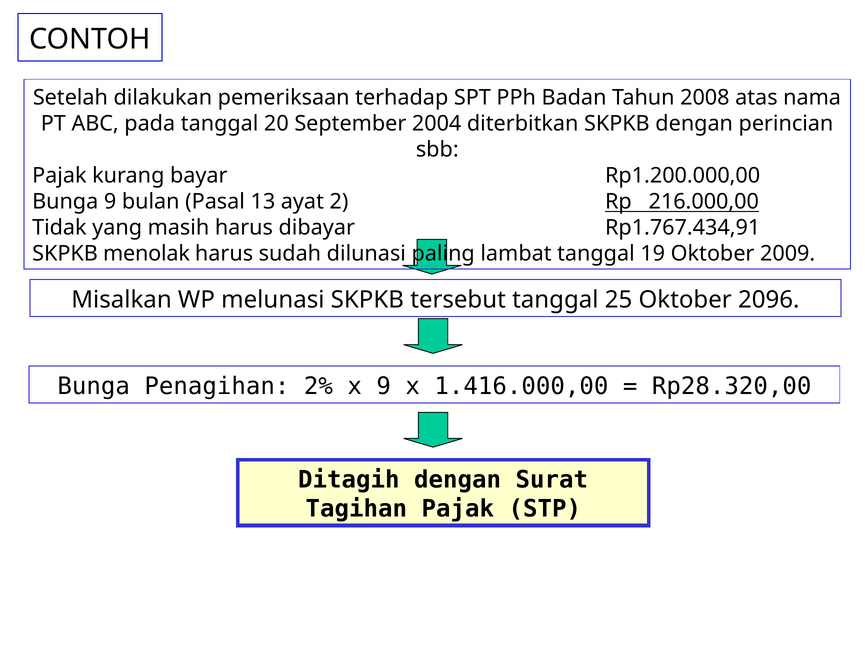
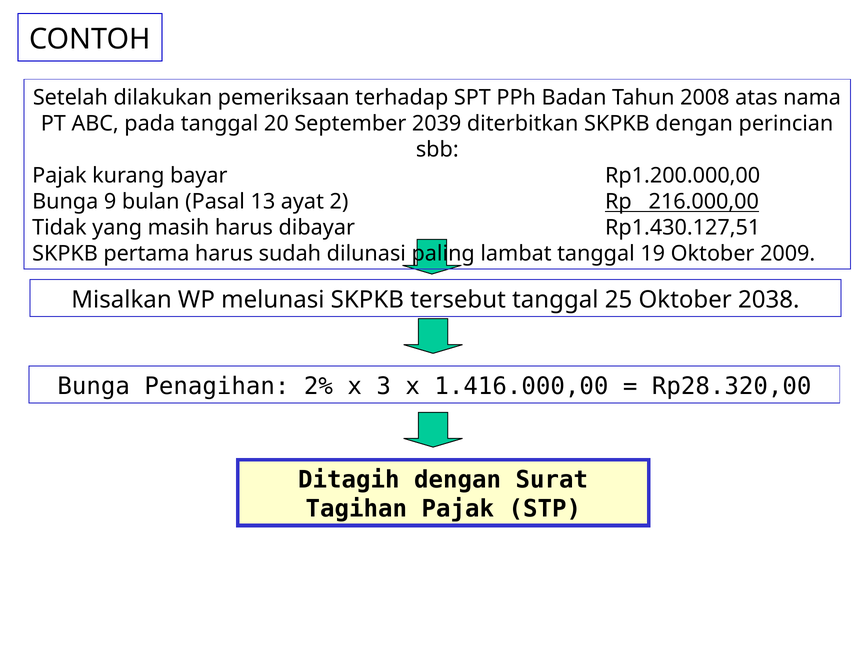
2004: 2004 -> 2039
Rp1.767.434,91: Rp1.767.434,91 -> Rp1.430.127,51
menolak: menolak -> pertama
2096: 2096 -> 2038
x 9: 9 -> 3
